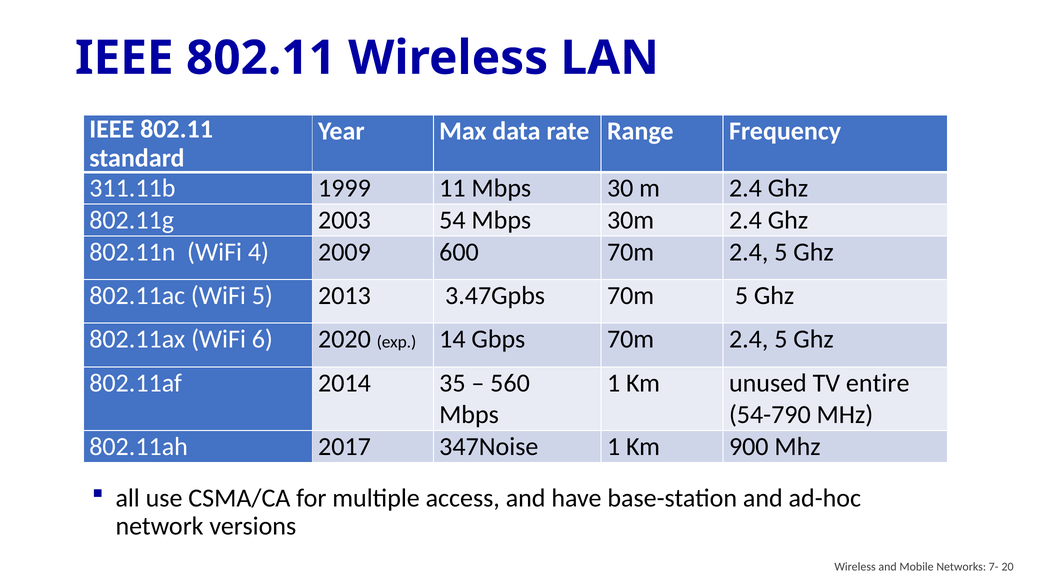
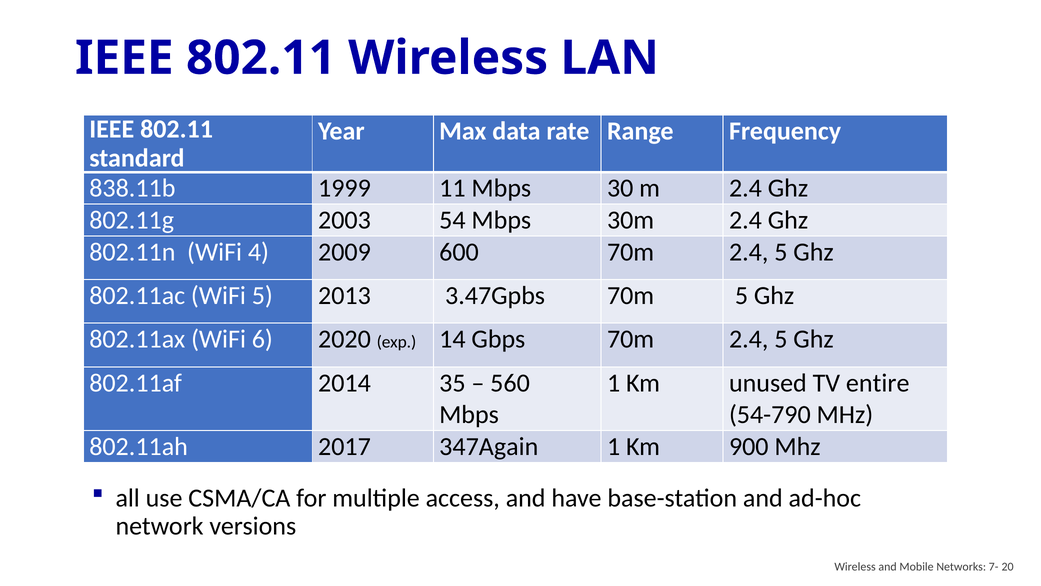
311.11b: 311.11b -> 838.11b
347Noise: 347Noise -> 347Again
